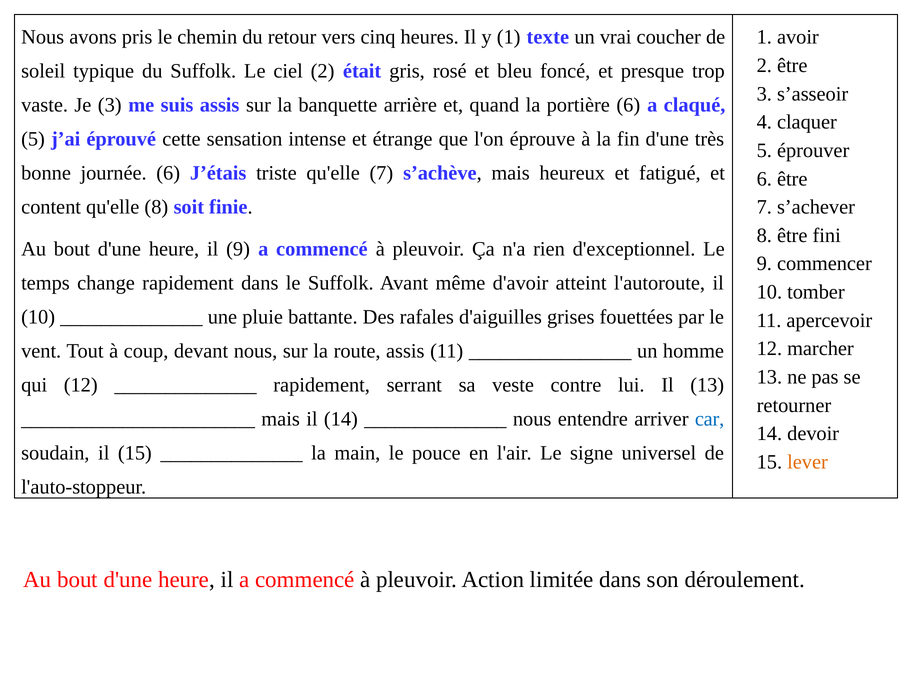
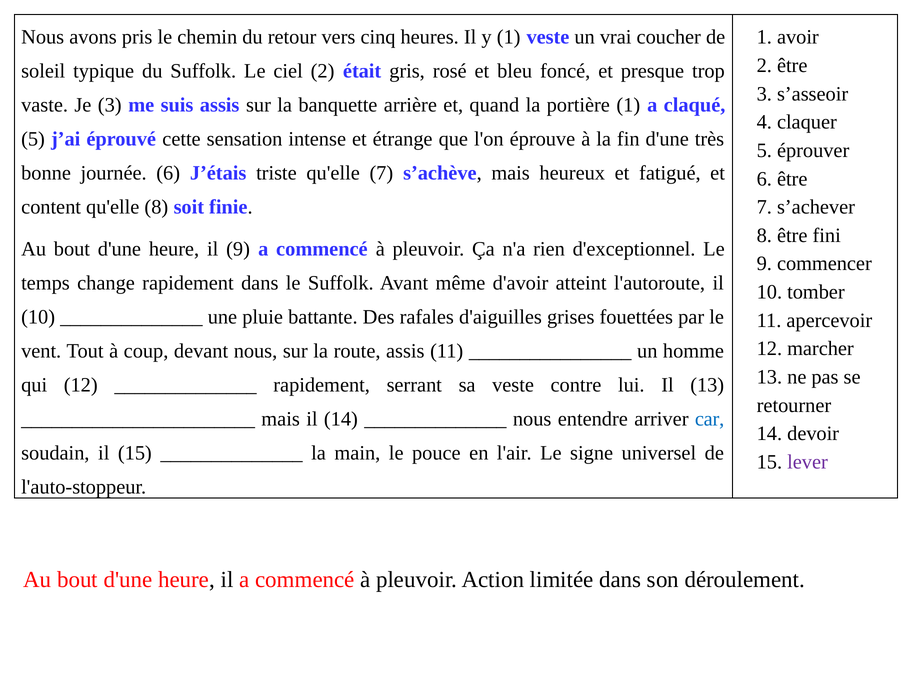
1 texte: texte -> veste
portière 6: 6 -> 1
lever colour: orange -> purple
